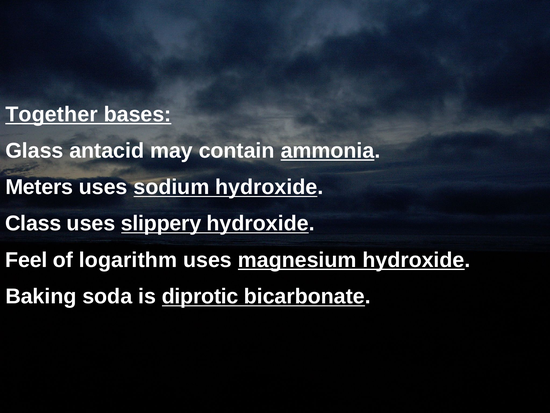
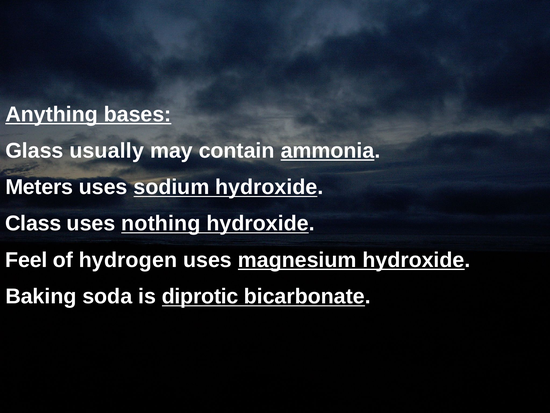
Together: Together -> Anything
antacid: antacid -> usually
slippery: slippery -> nothing
logarithm: logarithm -> hydrogen
